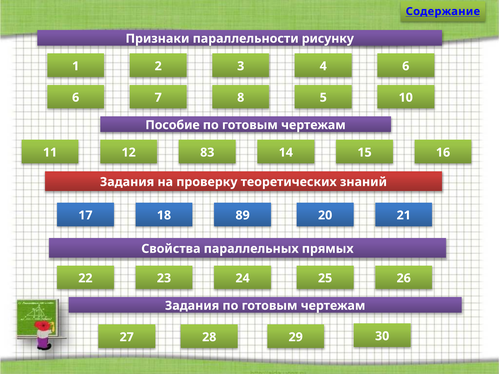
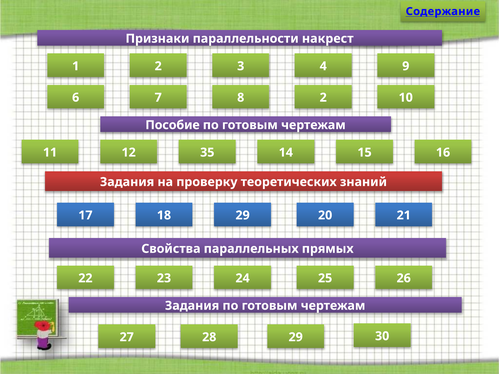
рисунку: рисунку -> накрест
4 6: 6 -> 9
8 5: 5 -> 2
83: 83 -> 35
18 89: 89 -> 29
